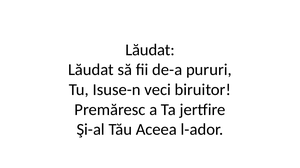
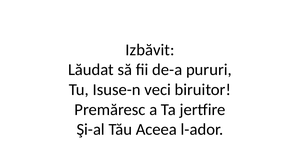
Lăudat at (150, 50): Lăudat -> Izbăvit
